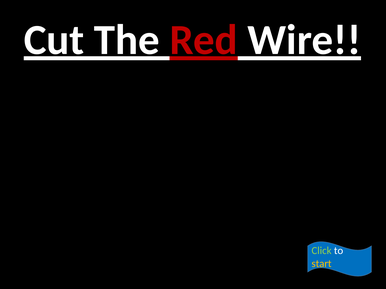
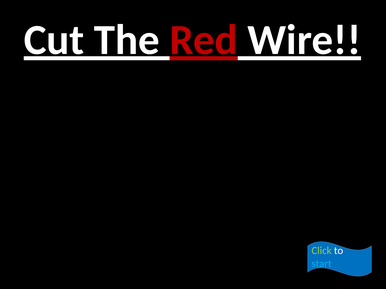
start colour: yellow -> light blue
